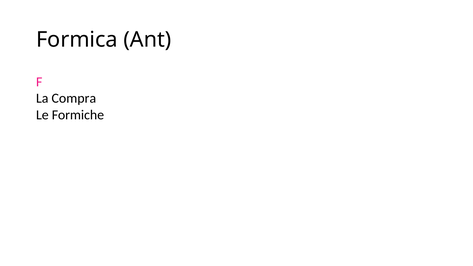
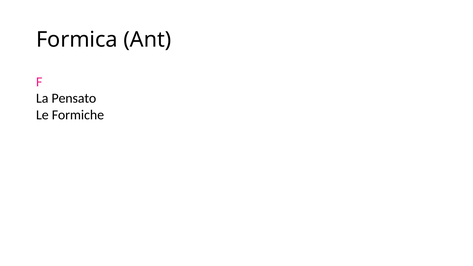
Compra: Compra -> Pensato
